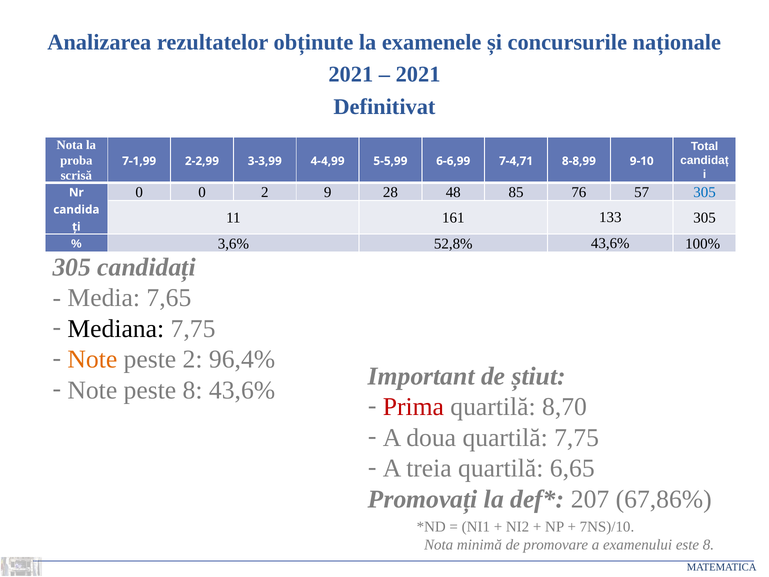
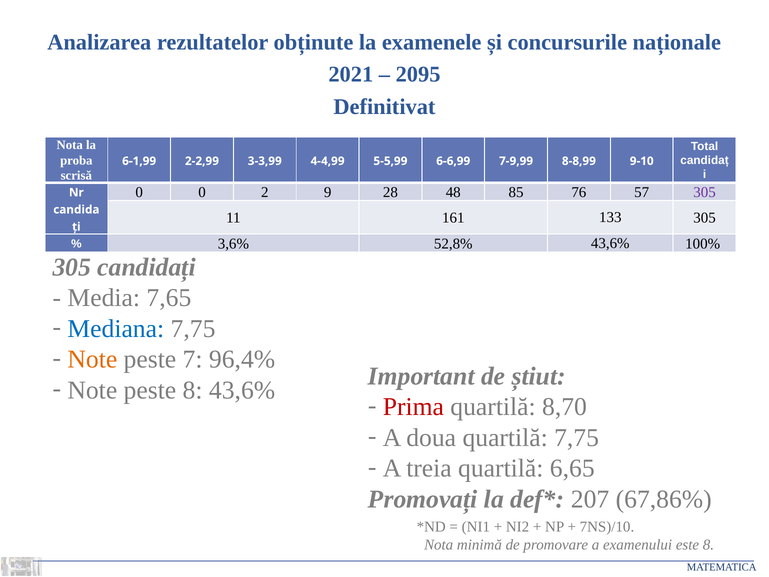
2021 at (418, 74): 2021 -> 2095
7-1,99: 7-1,99 -> 6-1,99
7-4,71: 7-4,71 -> 7-9,99
305 at (705, 192) colour: blue -> purple
Mediana colour: black -> blue
peste 2: 2 -> 7
